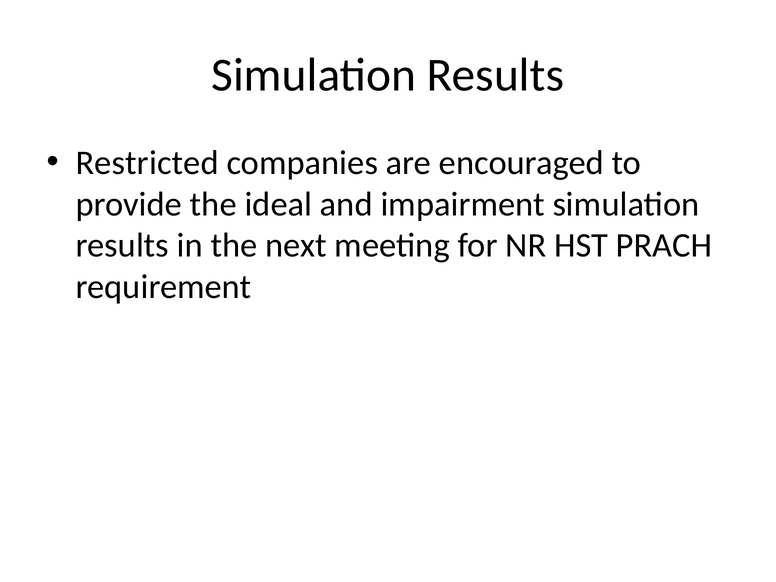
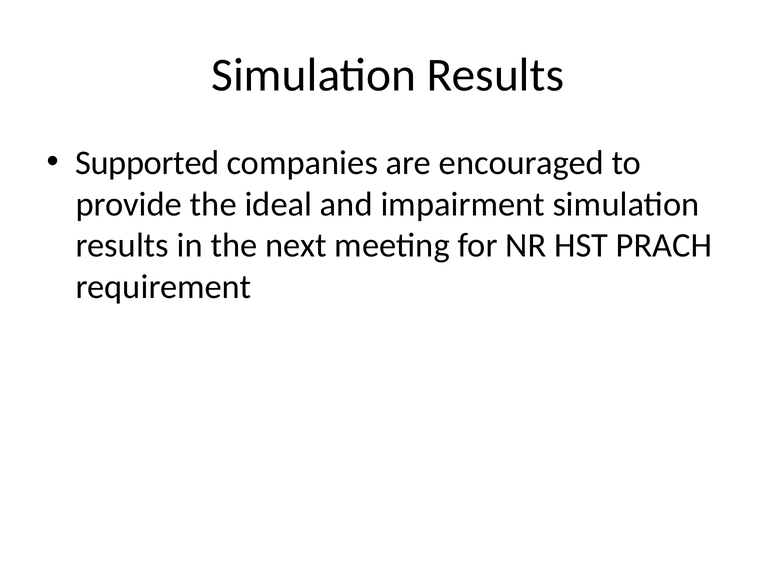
Restricted: Restricted -> Supported
